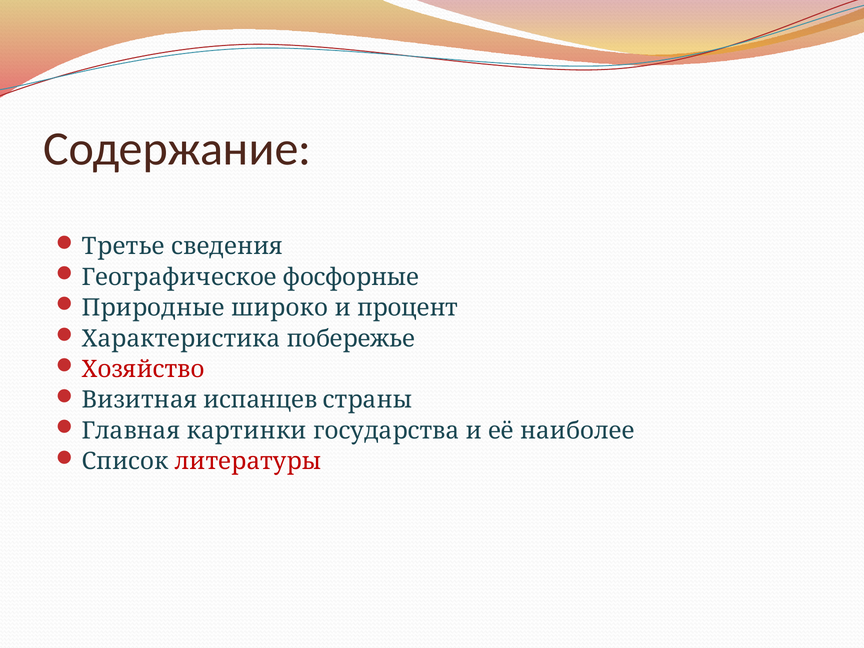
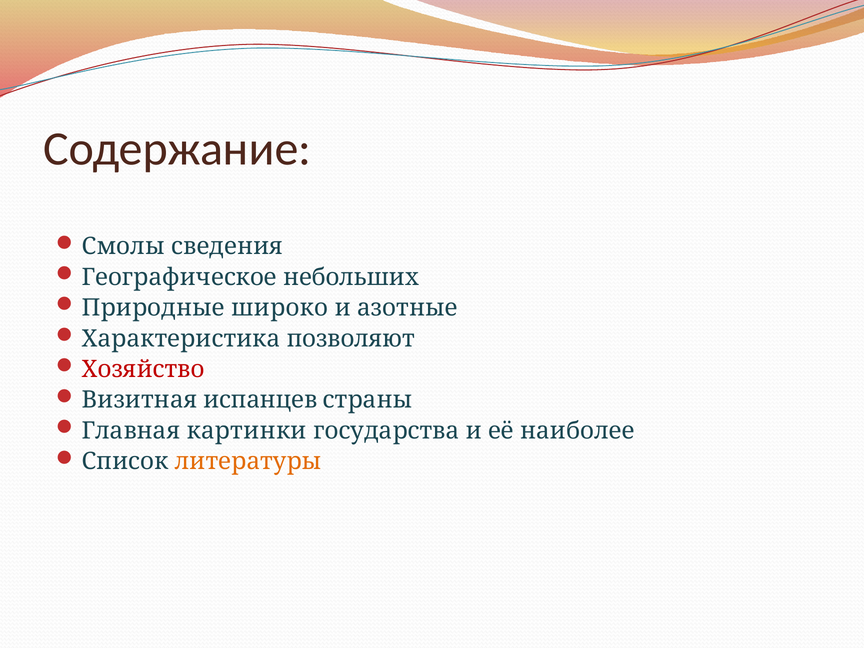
Третье: Третье -> Смолы
фосфорные: фосфорные -> небольших
процент: процент -> азотные
побережье: побережье -> позволяют
литературы colour: red -> orange
